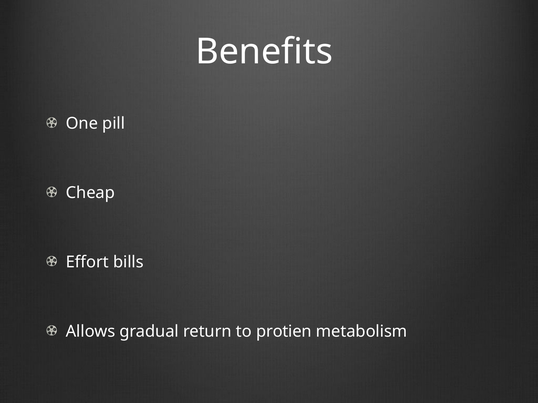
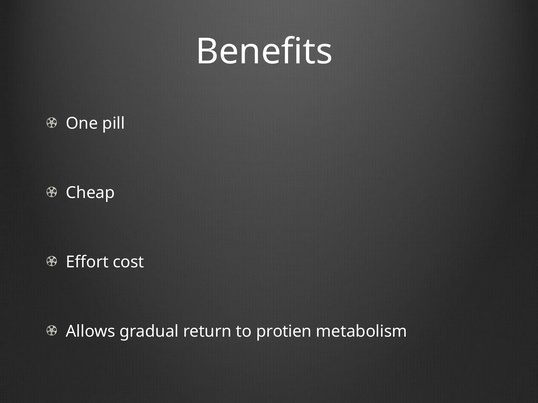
bills: bills -> cost
